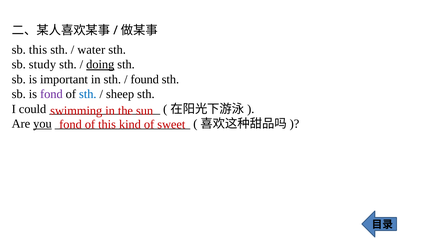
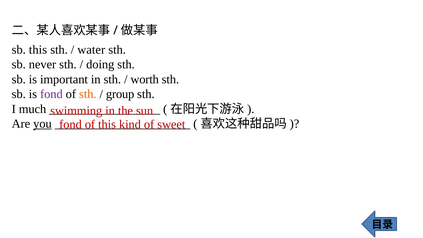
study: study -> never
doing underline: present -> none
found: found -> worth
sth at (88, 94) colour: blue -> orange
sheep: sheep -> group
could: could -> much
